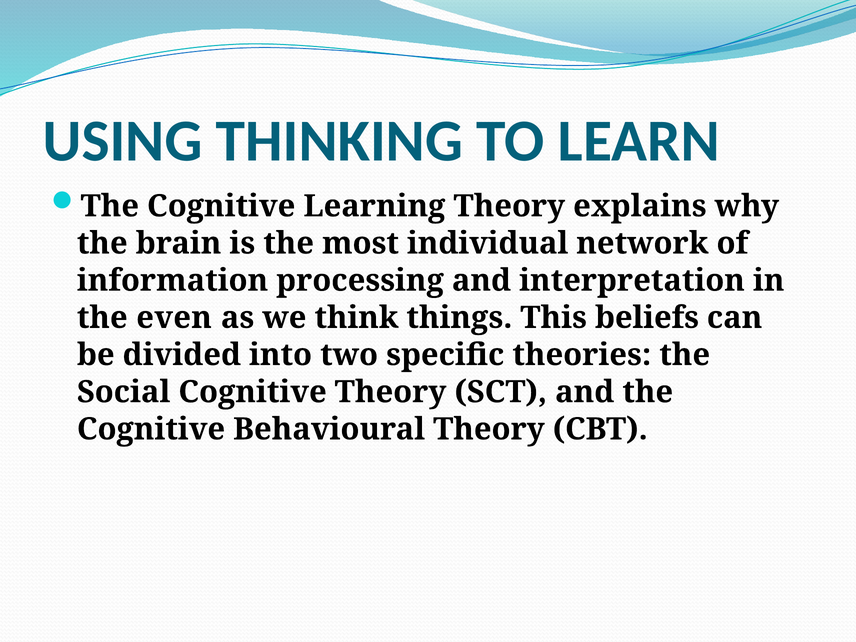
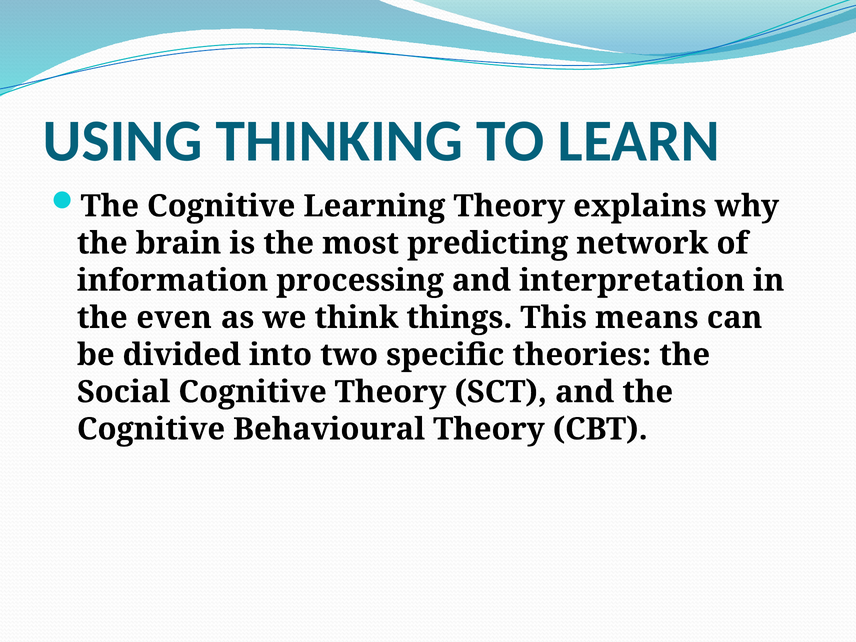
individual: individual -> predicting
beliefs: beliefs -> means
